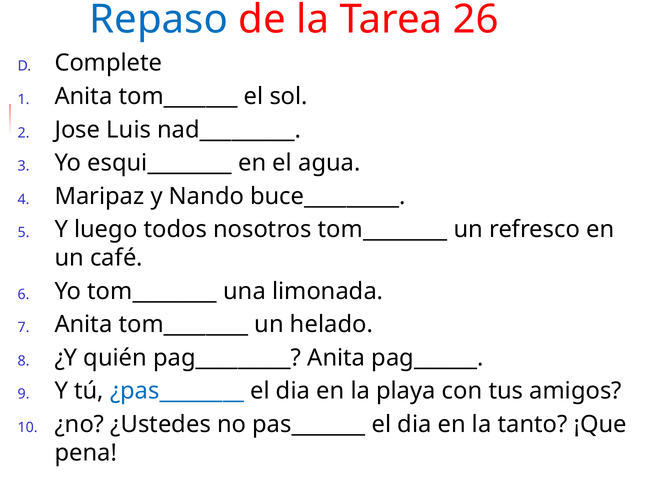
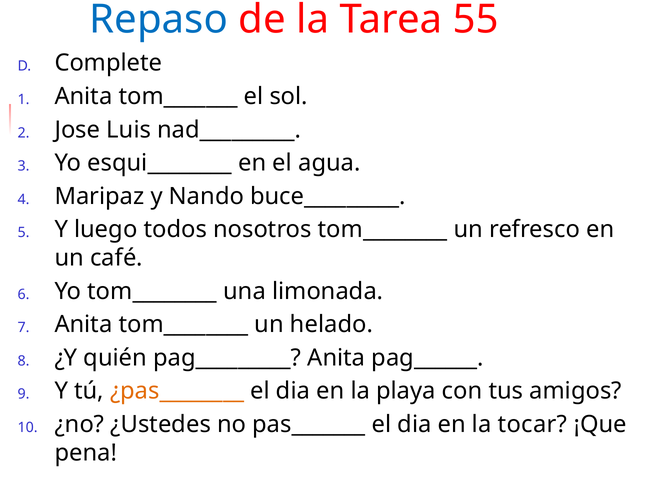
26: 26 -> 55
¿pas________ colour: blue -> orange
tanto: tanto -> tocar
